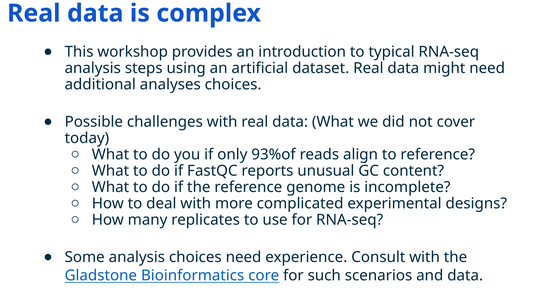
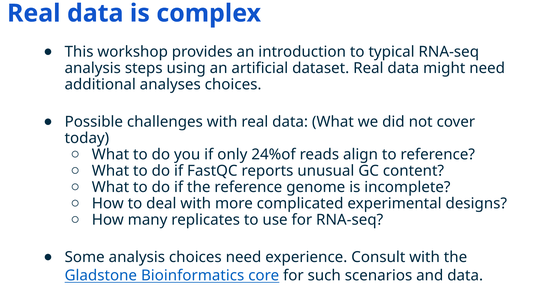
93%of: 93%of -> 24%of
